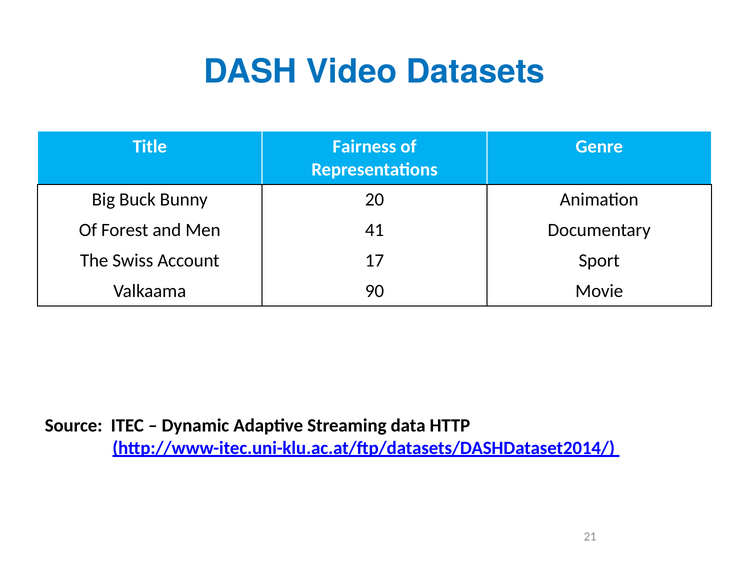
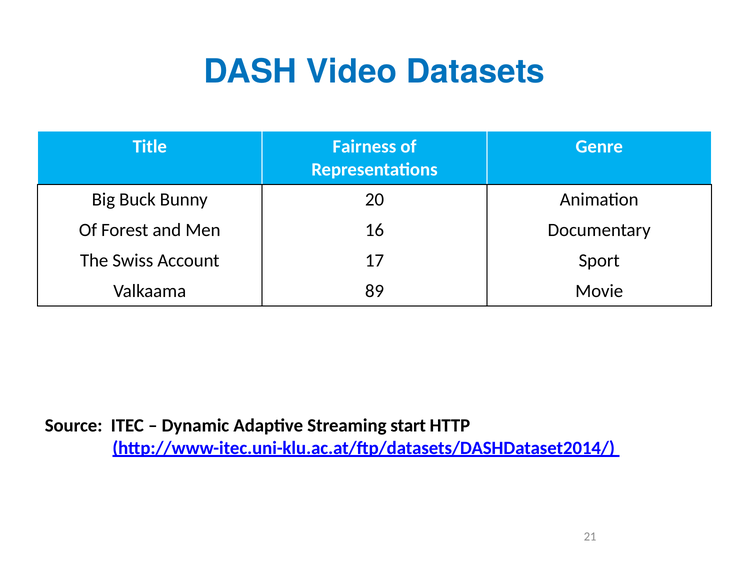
41: 41 -> 16
90: 90 -> 89
data: data -> start
